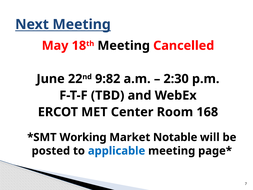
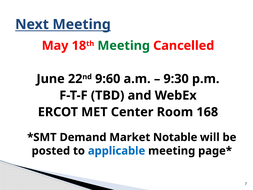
Meeting at (124, 46) colour: black -> green
9:82: 9:82 -> 9:60
2:30: 2:30 -> 9:30
Working: Working -> Demand
